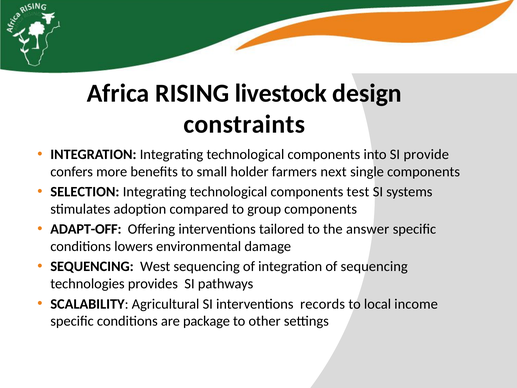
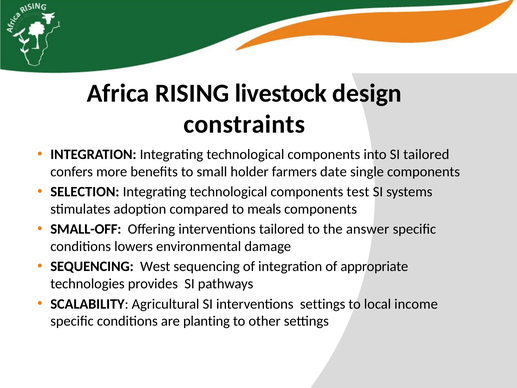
SI provide: provide -> tailored
next: next -> date
group: group -> meals
ADAPT-OFF: ADAPT-OFF -> SMALL-OFF
of sequencing: sequencing -> appropriate
interventions records: records -> settings
package: package -> planting
